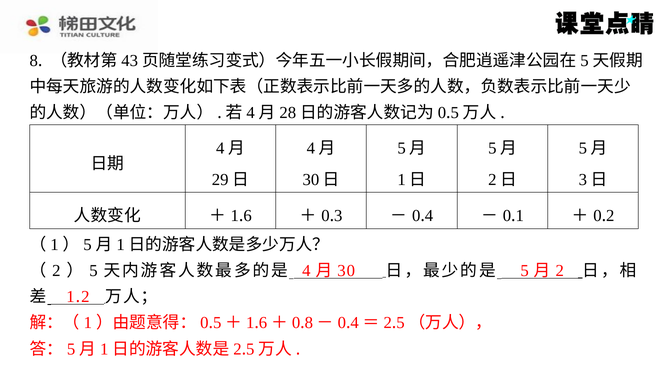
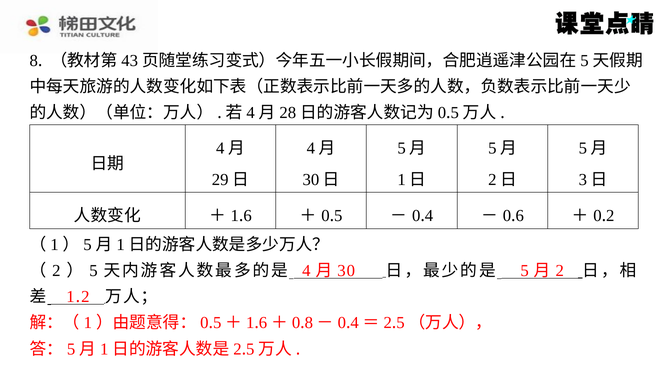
3 at (338, 216): 3 -> 5
1 at (520, 216): 1 -> 6
